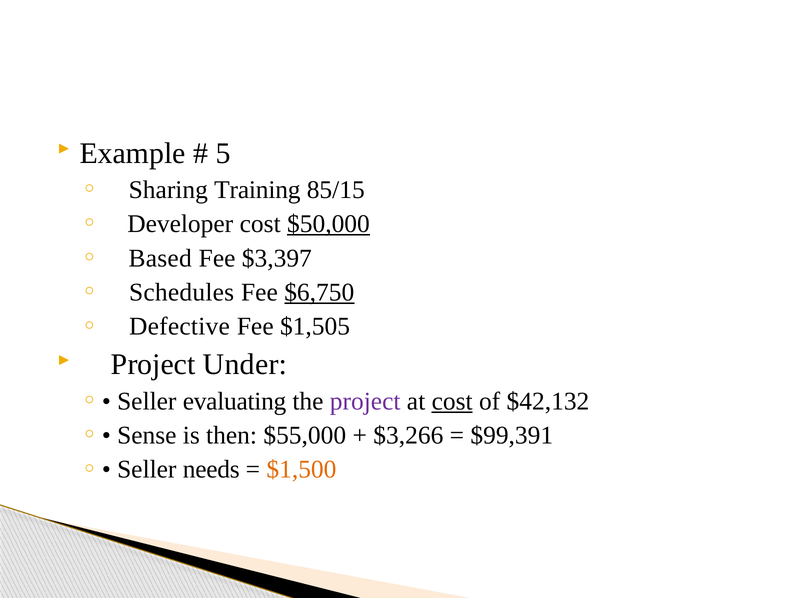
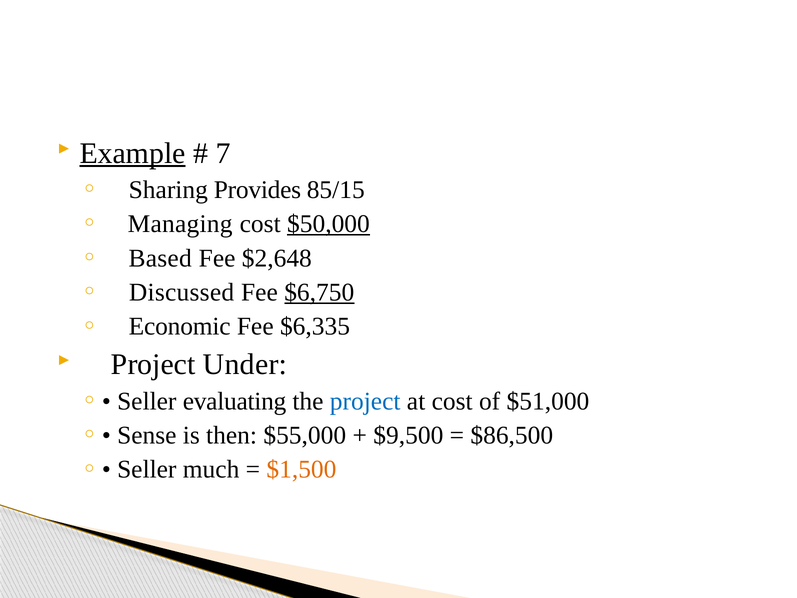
Example underline: none -> present
5: 5 -> 7
Training: Training -> Provides
Developer: Developer -> Managing
$3,397: $3,397 -> $2,648
Schedules: Schedules -> Discussed
Defective: Defective -> Economic
$1,505: $1,505 -> $6,335
project at (365, 401) colour: purple -> blue
cost at (452, 401) underline: present -> none
$42,132: $42,132 -> $51,000
$3,266: $3,266 -> $9,500
$99,391: $99,391 -> $86,500
needs: needs -> much
